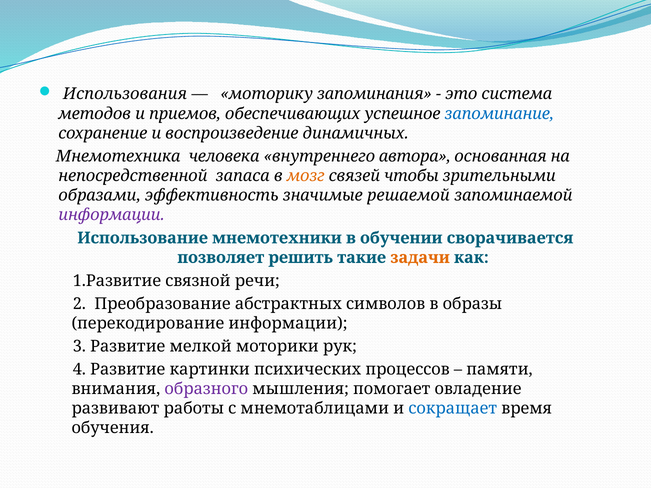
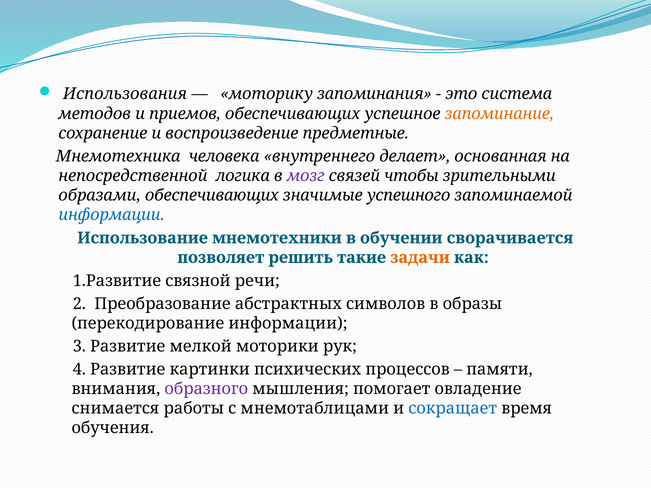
запоминание colour: blue -> orange
динамичных: динамичных -> предметные
автора: автора -> делает
запаса: запаса -> логика
мозг colour: orange -> purple
образами эффективность: эффективность -> обеспечивающих
решаемой: решаемой -> успешного
информации at (112, 215) colour: purple -> blue
развивают: развивают -> снимается
